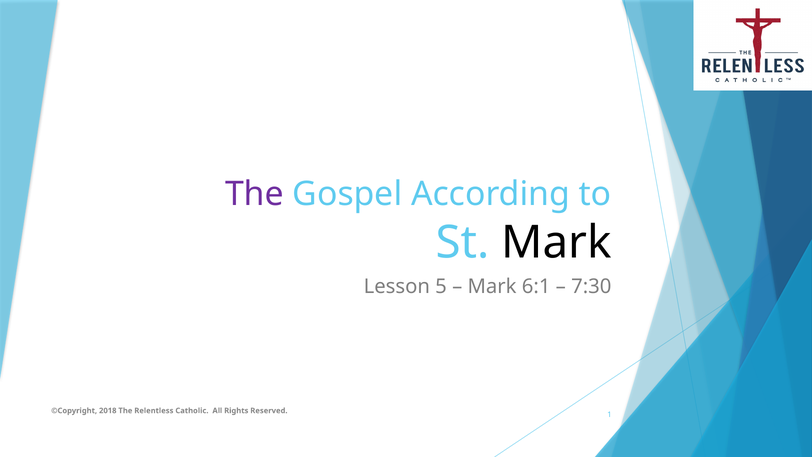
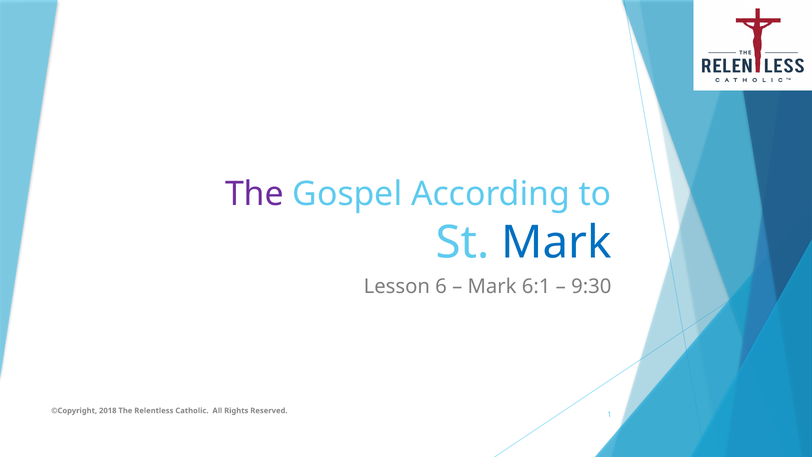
Mark at (556, 243) colour: black -> blue
5: 5 -> 6
7:30: 7:30 -> 9:30
